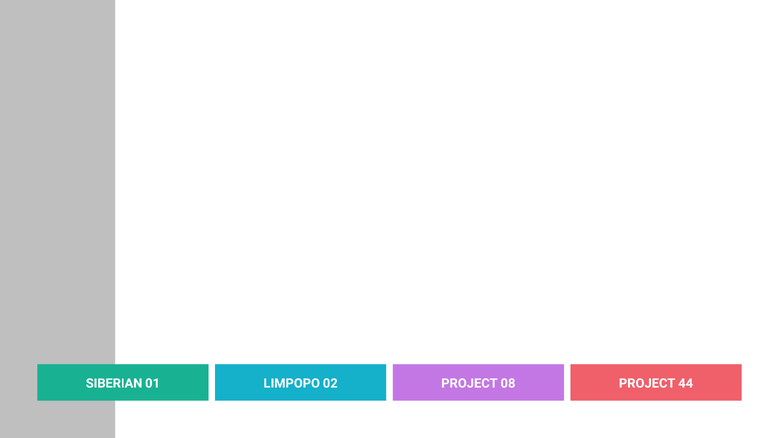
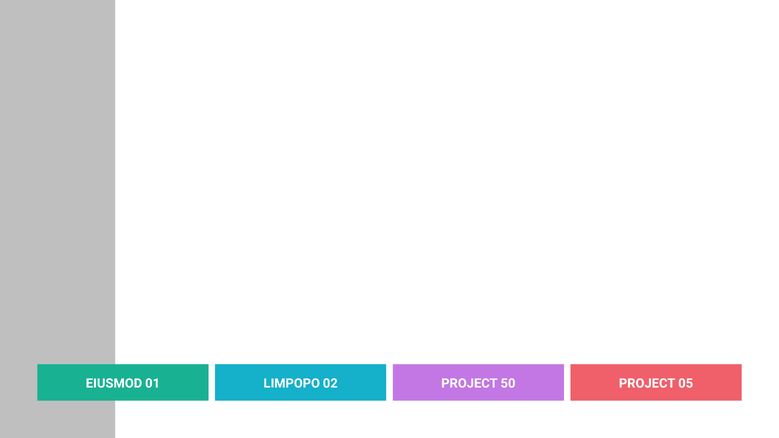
SIBERIAN: SIBERIAN -> EIUSMOD
08: 08 -> 50
44: 44 -> 05
